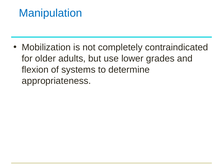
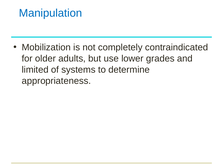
flexion: flexion -> limited
